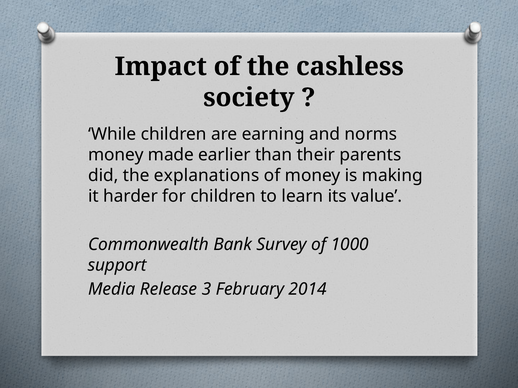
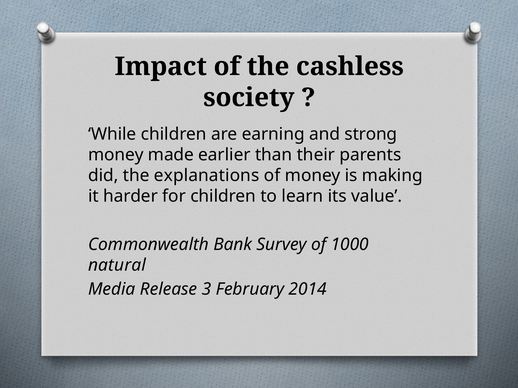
norms: norms -> strong
support: support -> natural
